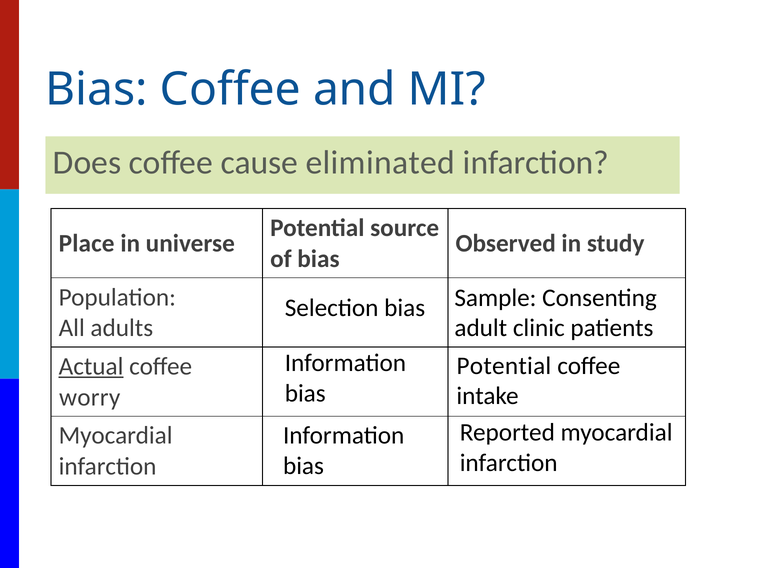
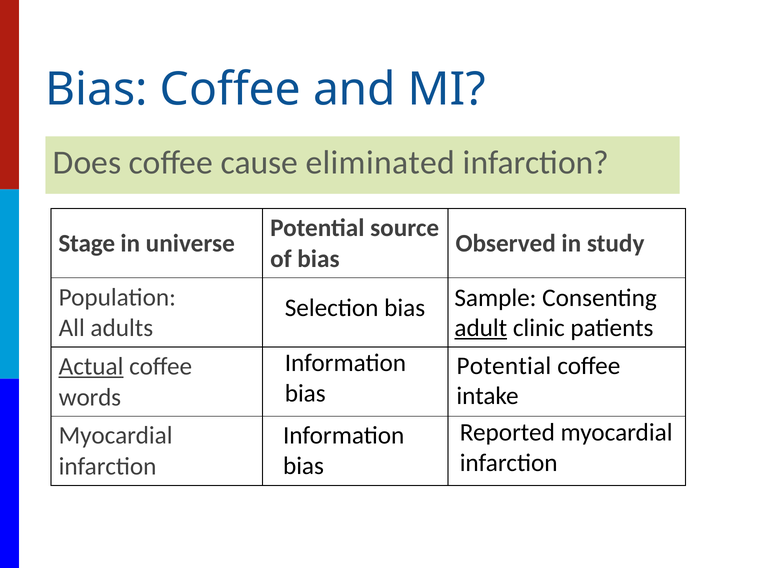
Place: Place -> Stage
adult underline: none -> present
worry: worry -> words
